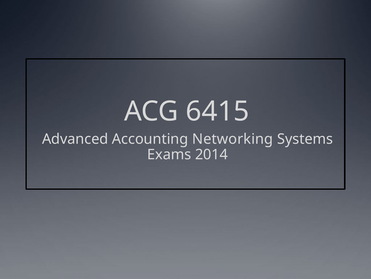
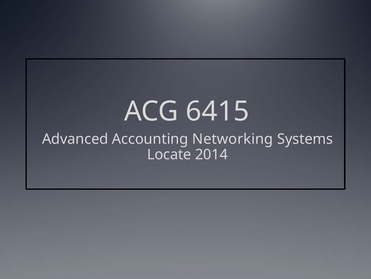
Exams: Exams -> Locate
